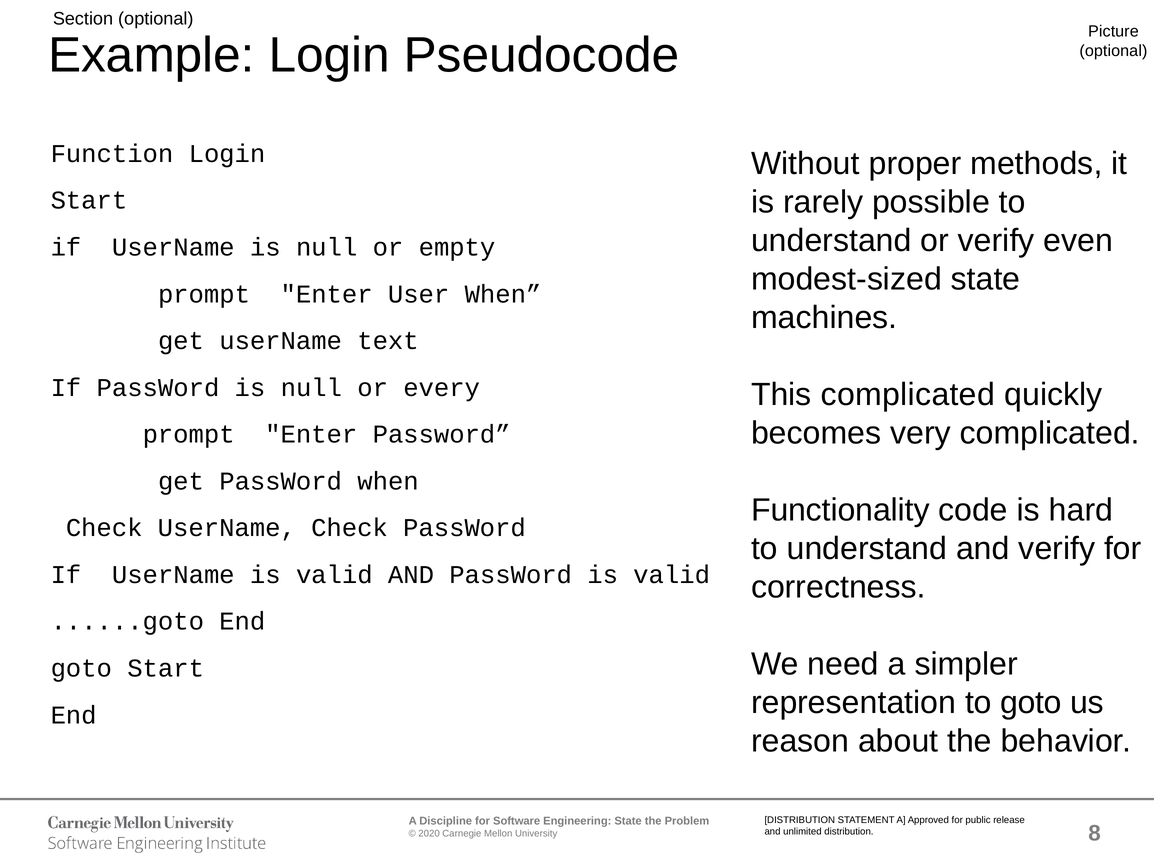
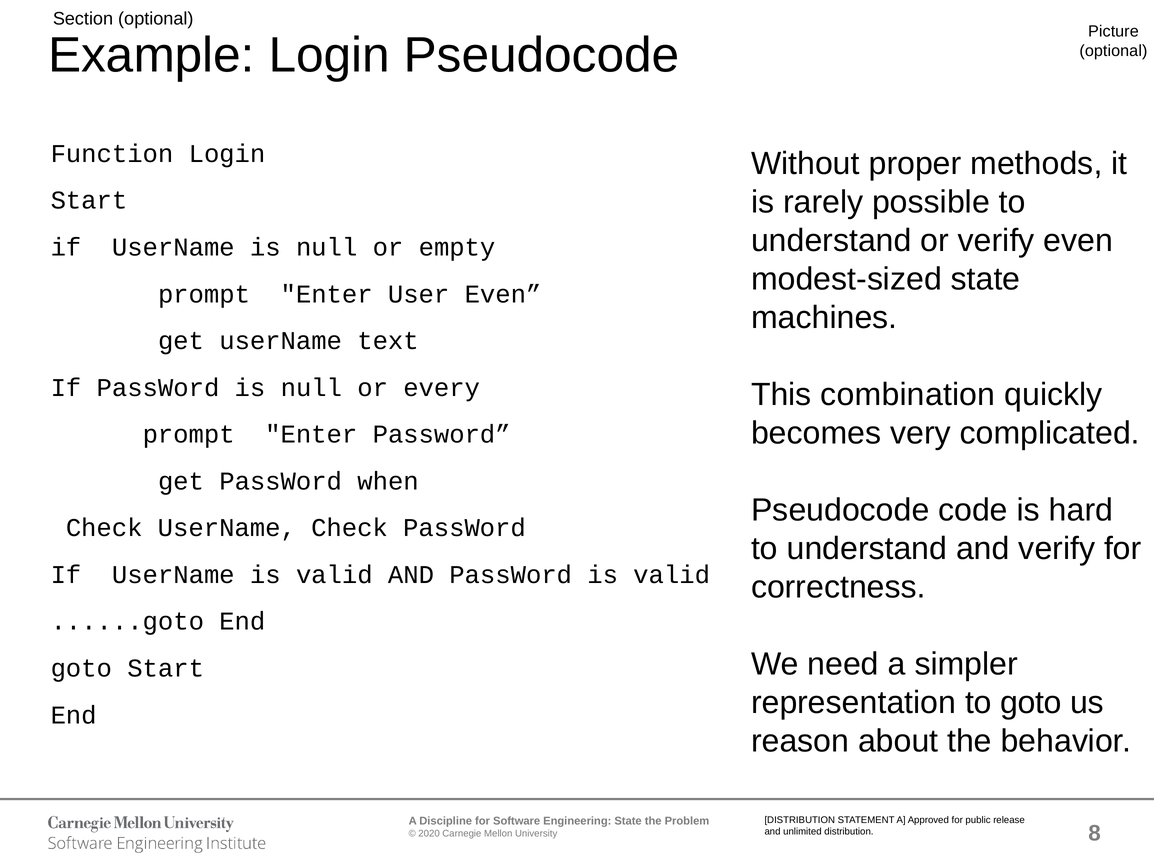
User When: When -> Even
This complicated: complicated -> combination
Functionality at (840, 510): Functionality -> Pseudocode
